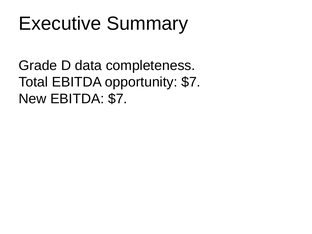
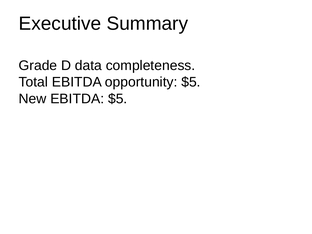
opportunity $7: $7 -> $5
EBITDA $7: $7 -> $5
